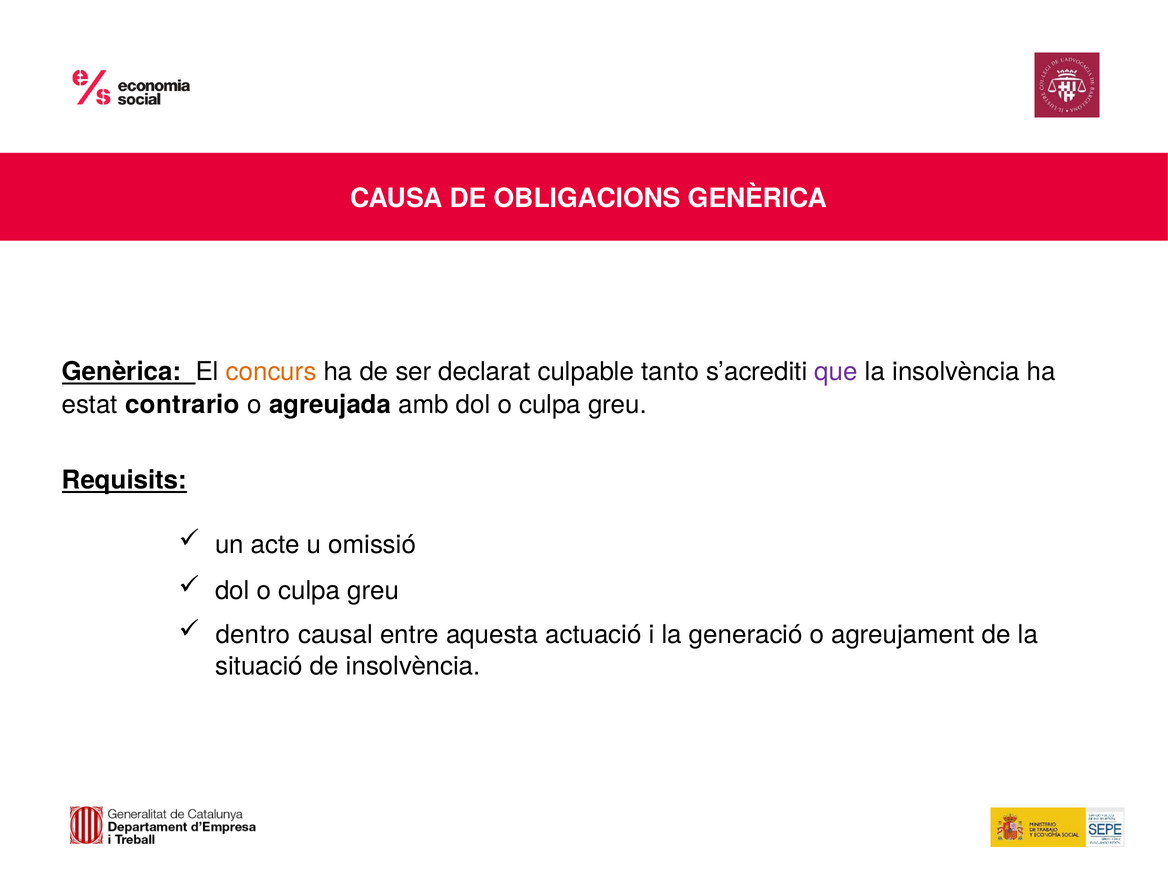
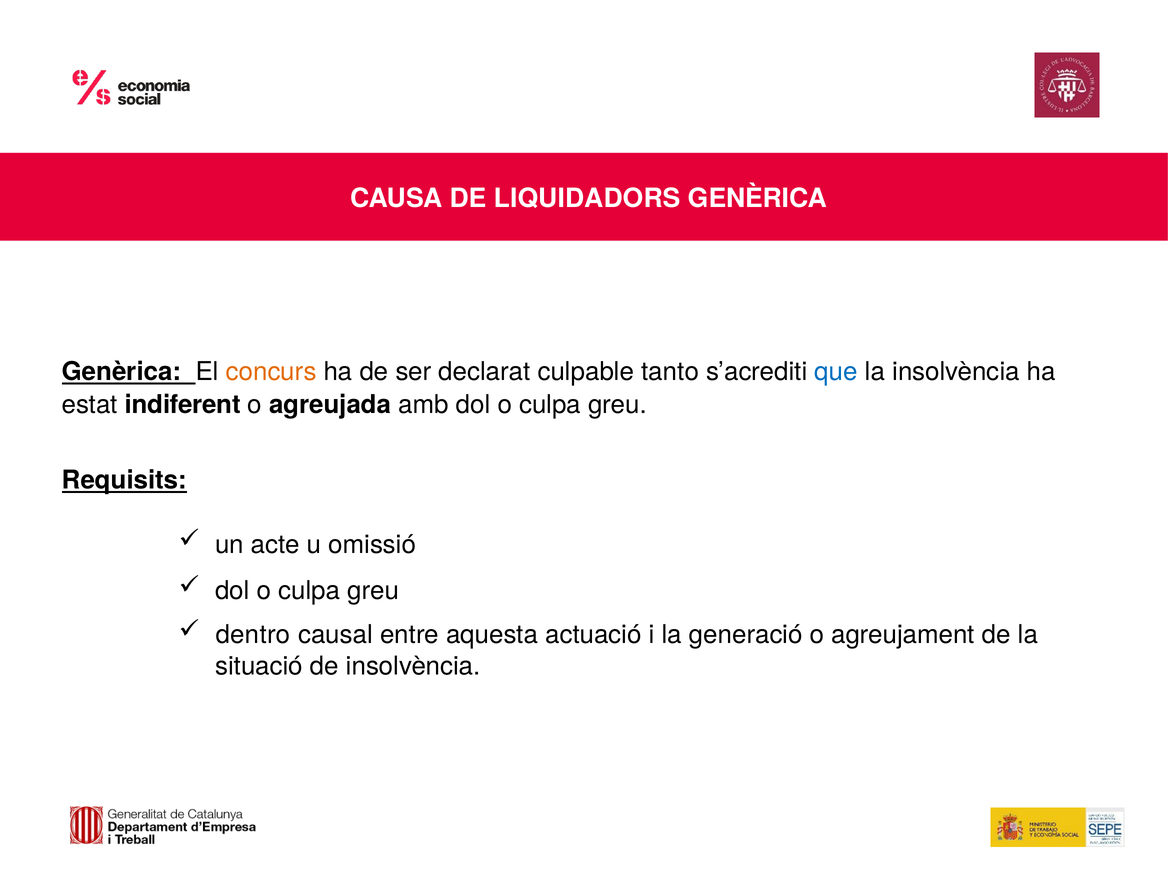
OBLIGACIONS: OBLIGACIONS -> LIQUIDADORS
que colour: purple -> blue
contrario: contrario -> indiferent
